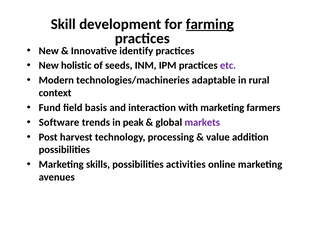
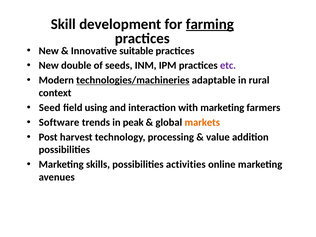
identify: identify -> suitable
holistic: holistic -> double
technologies/machineries underline: none -> present
Fund: Fund -> Seed
basis: basis -> using
markets colour: purple -> orange
